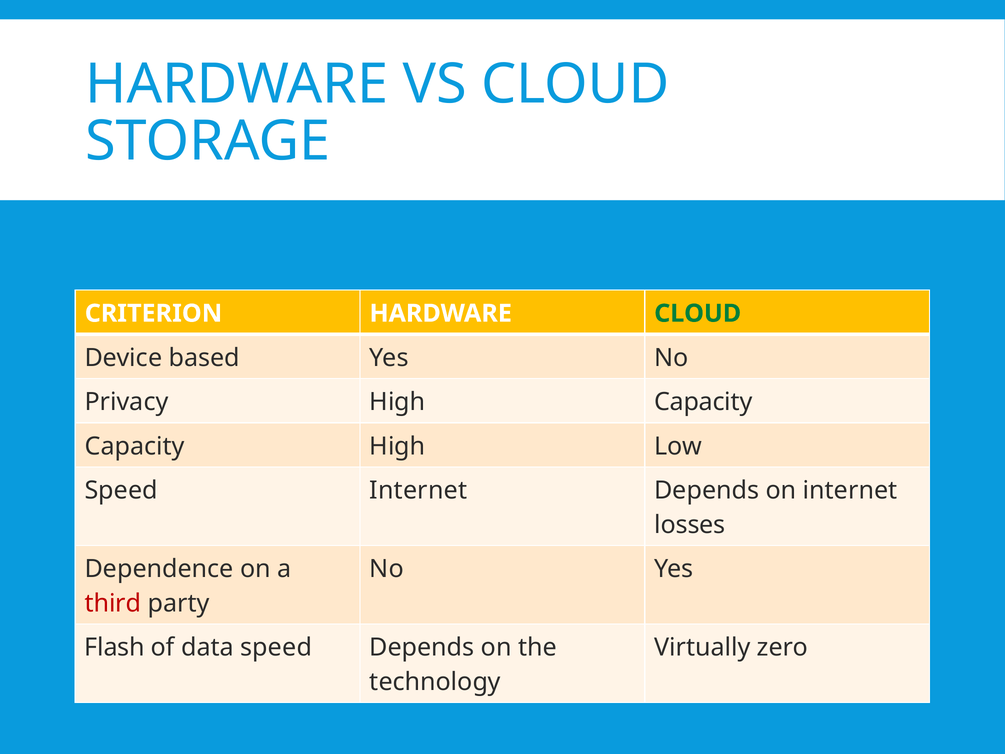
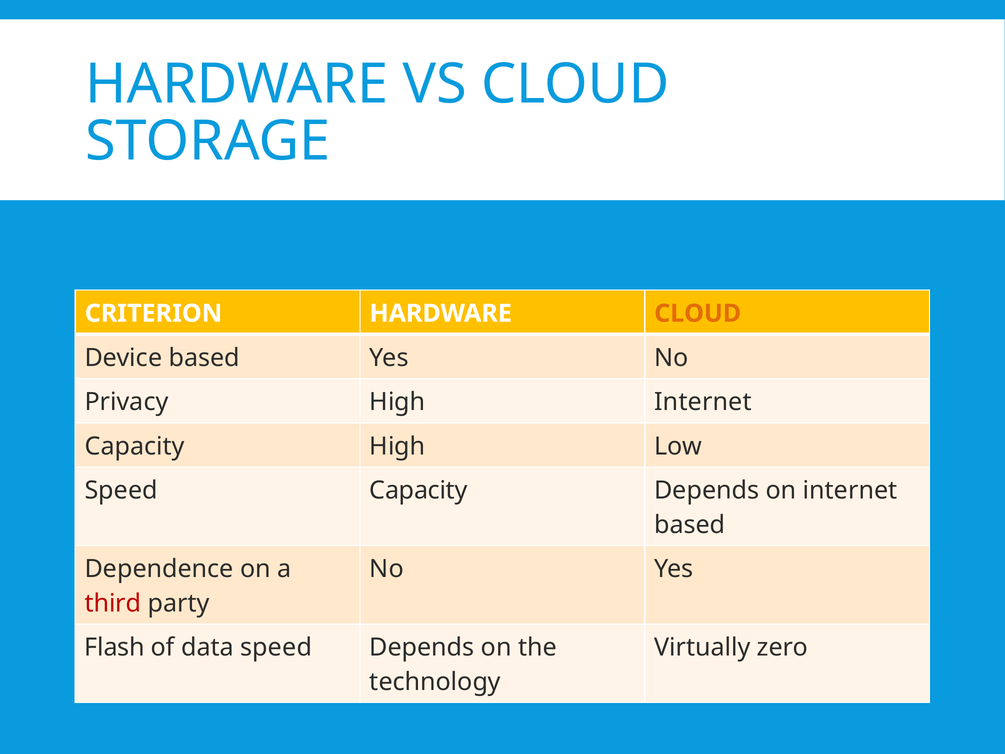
CLOUD at (698, 313) colour: green -> orange
High Capacity: Capacity -> Internet
Speed Internet: Internet -> Capacity
losses at (690, 525): losses -> based
